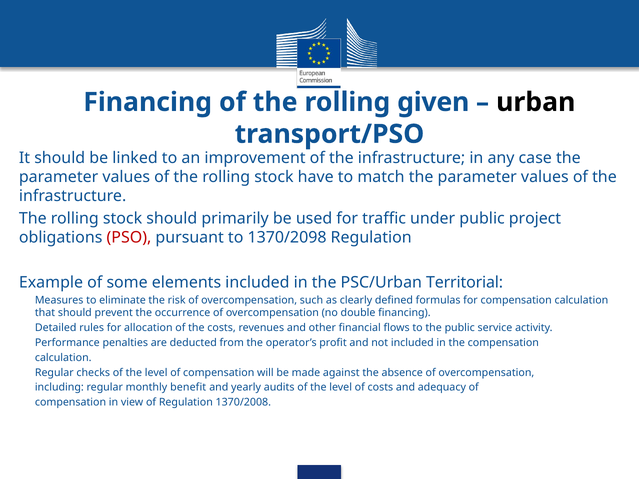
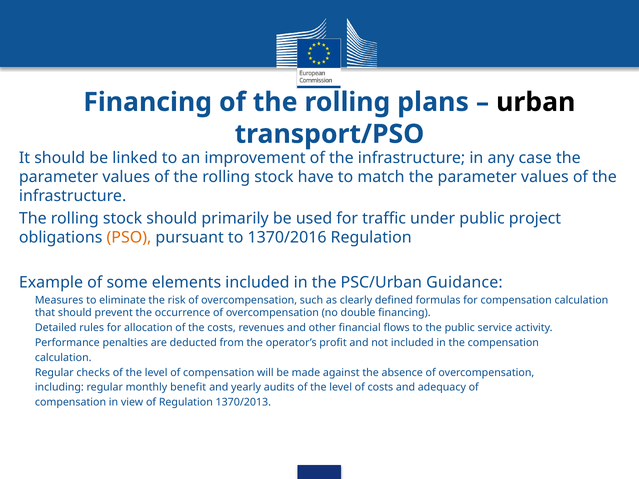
given: given -> plans
PSO colour: red -> orange
1370/2098: 1370/2098 -> 1370/2016
Territorial: Territorial -> Guidance
1370/2008: 1370/2008 -> 1370/2013
